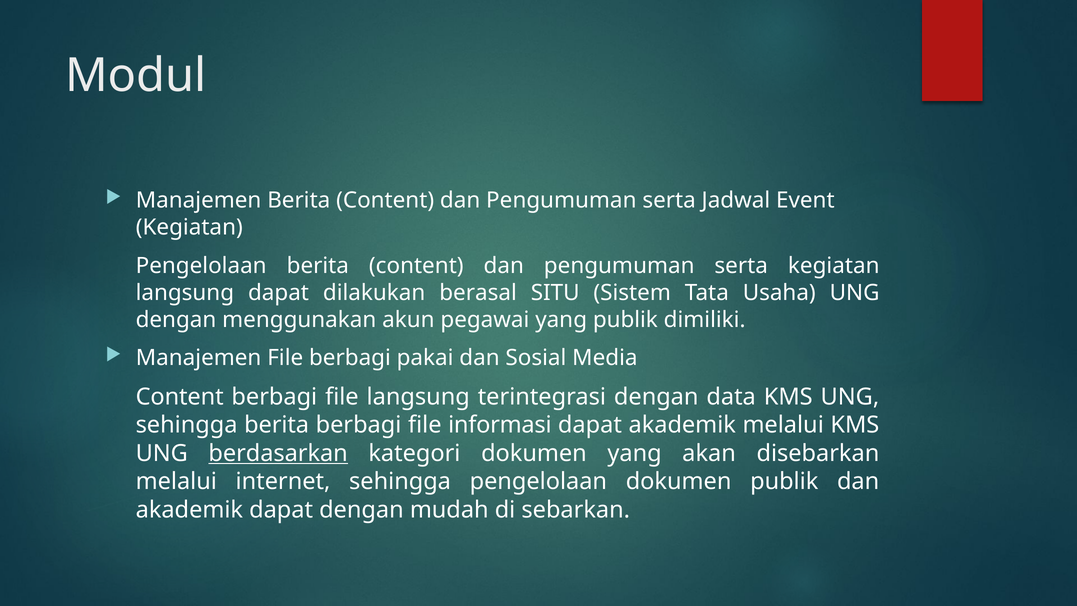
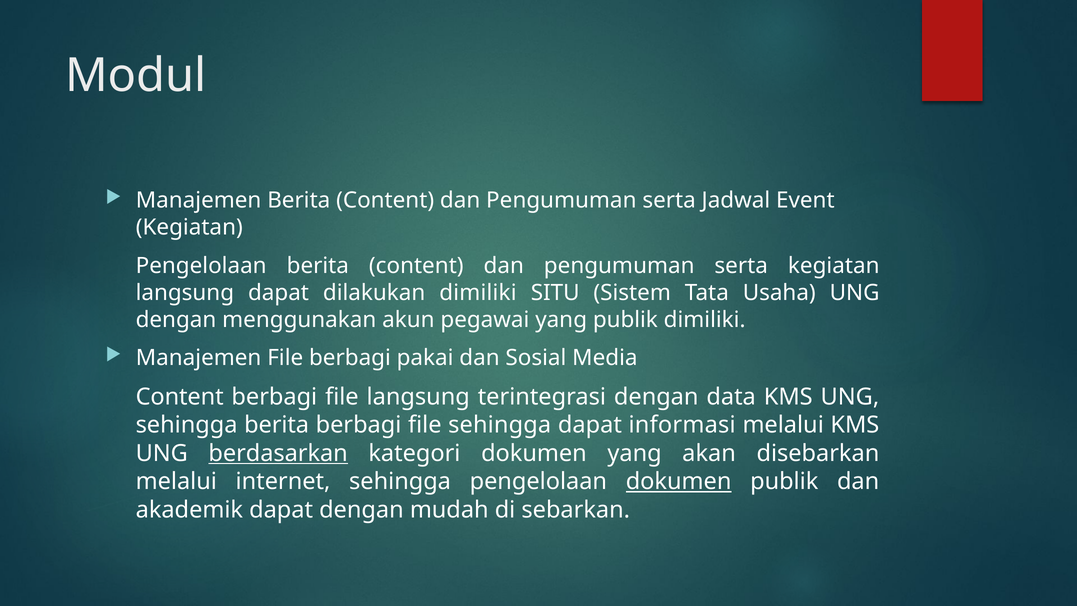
dilakukan berasal: berasal -> dimiliki
file informasi: informasi -> sehingga
dapat akademik: akademik -> informasi
dokumen at (679, 481) underline: none -> present
